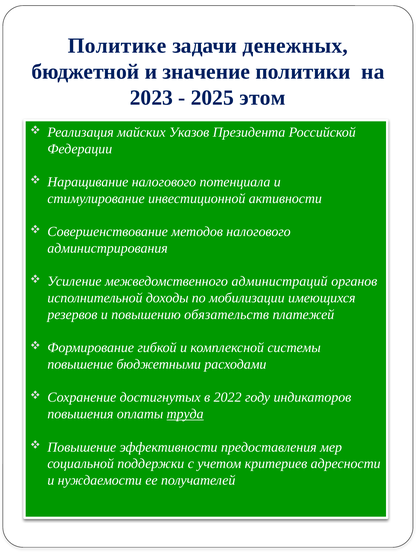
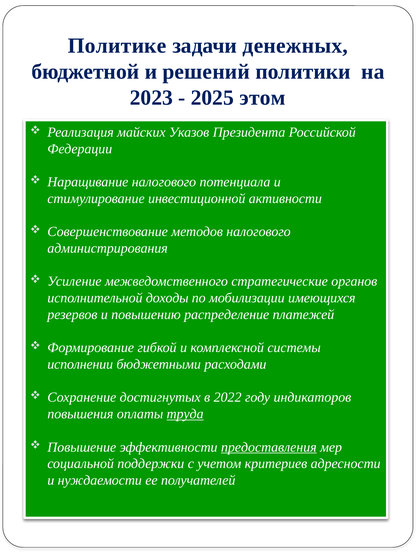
значение: значение -> решений
администраций: администраций -> стратегические
обязательств: обязательств -> распределение
повышение at (80, 364): повышение -> исполнении
предоставления underline: none -> present
